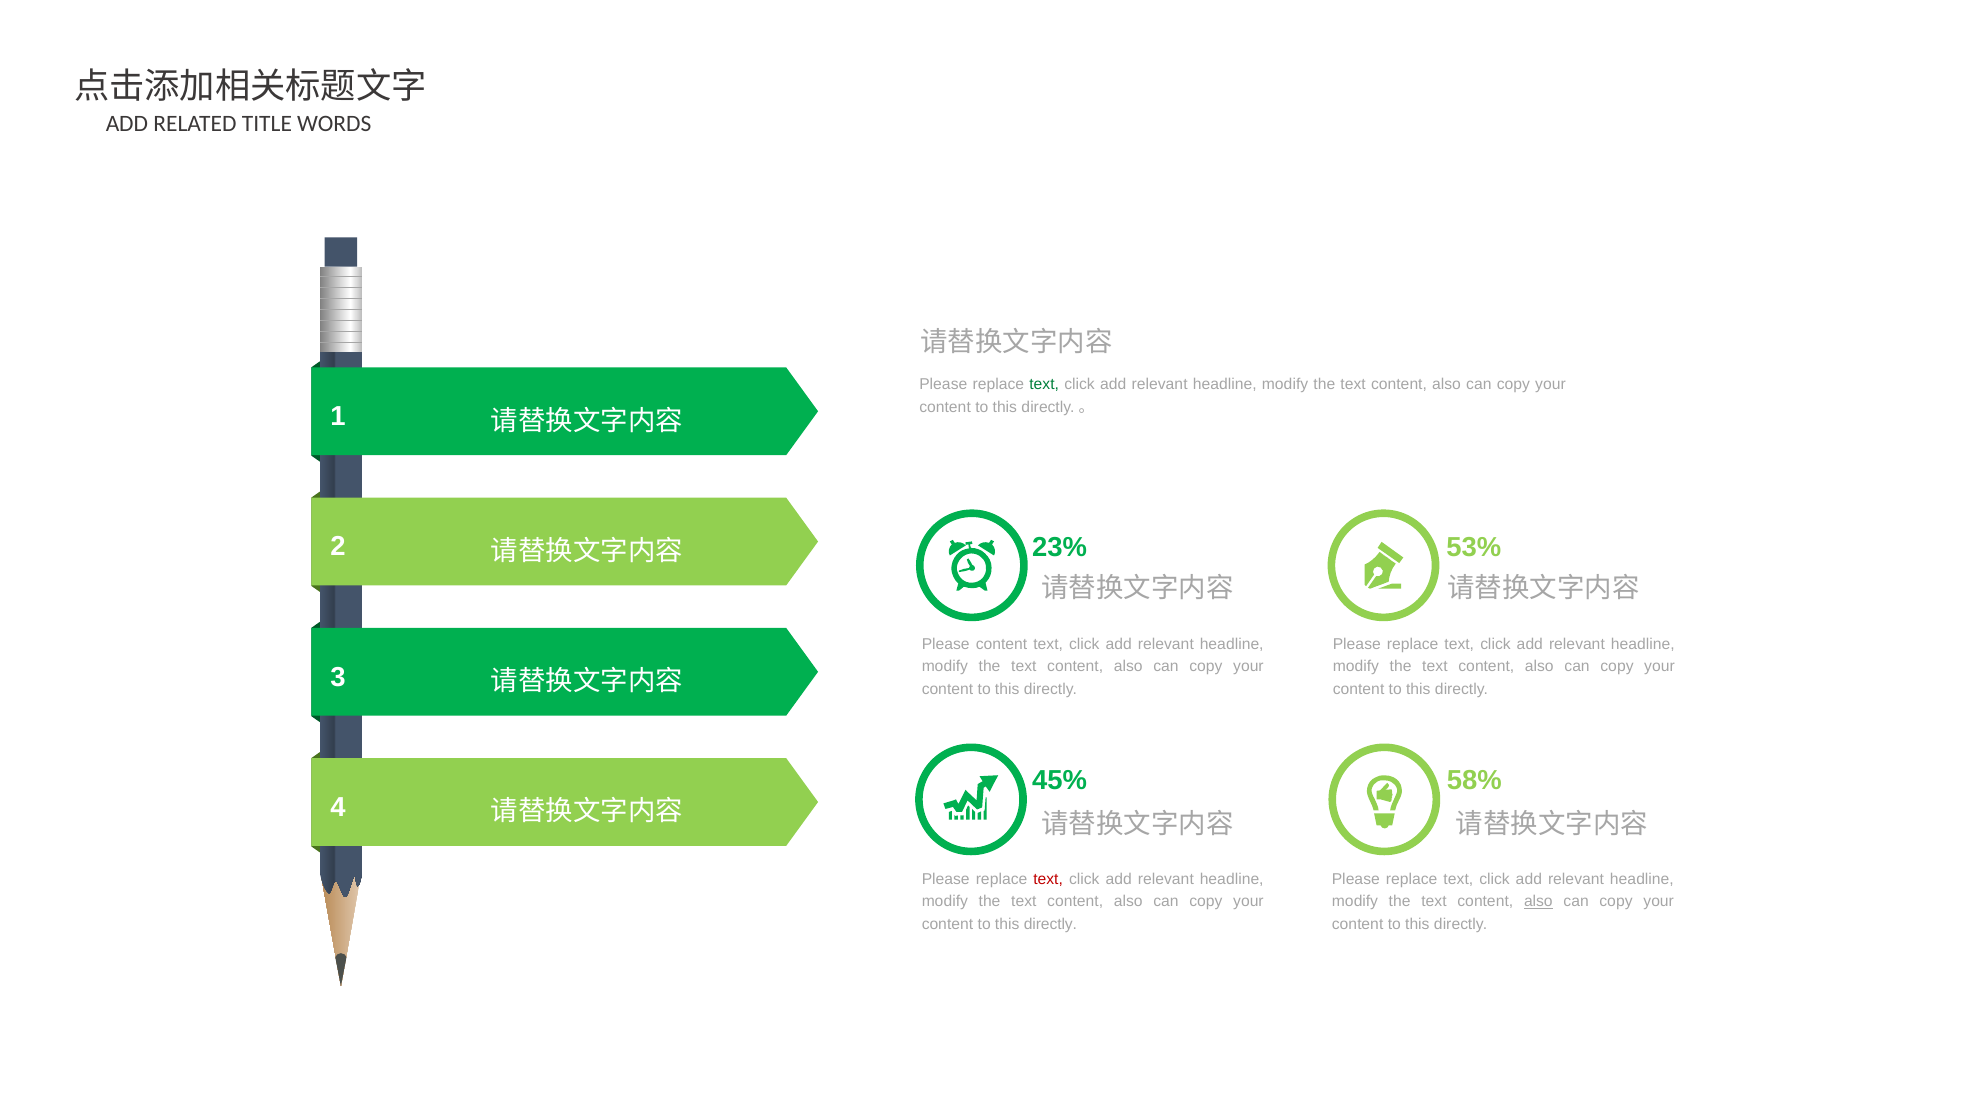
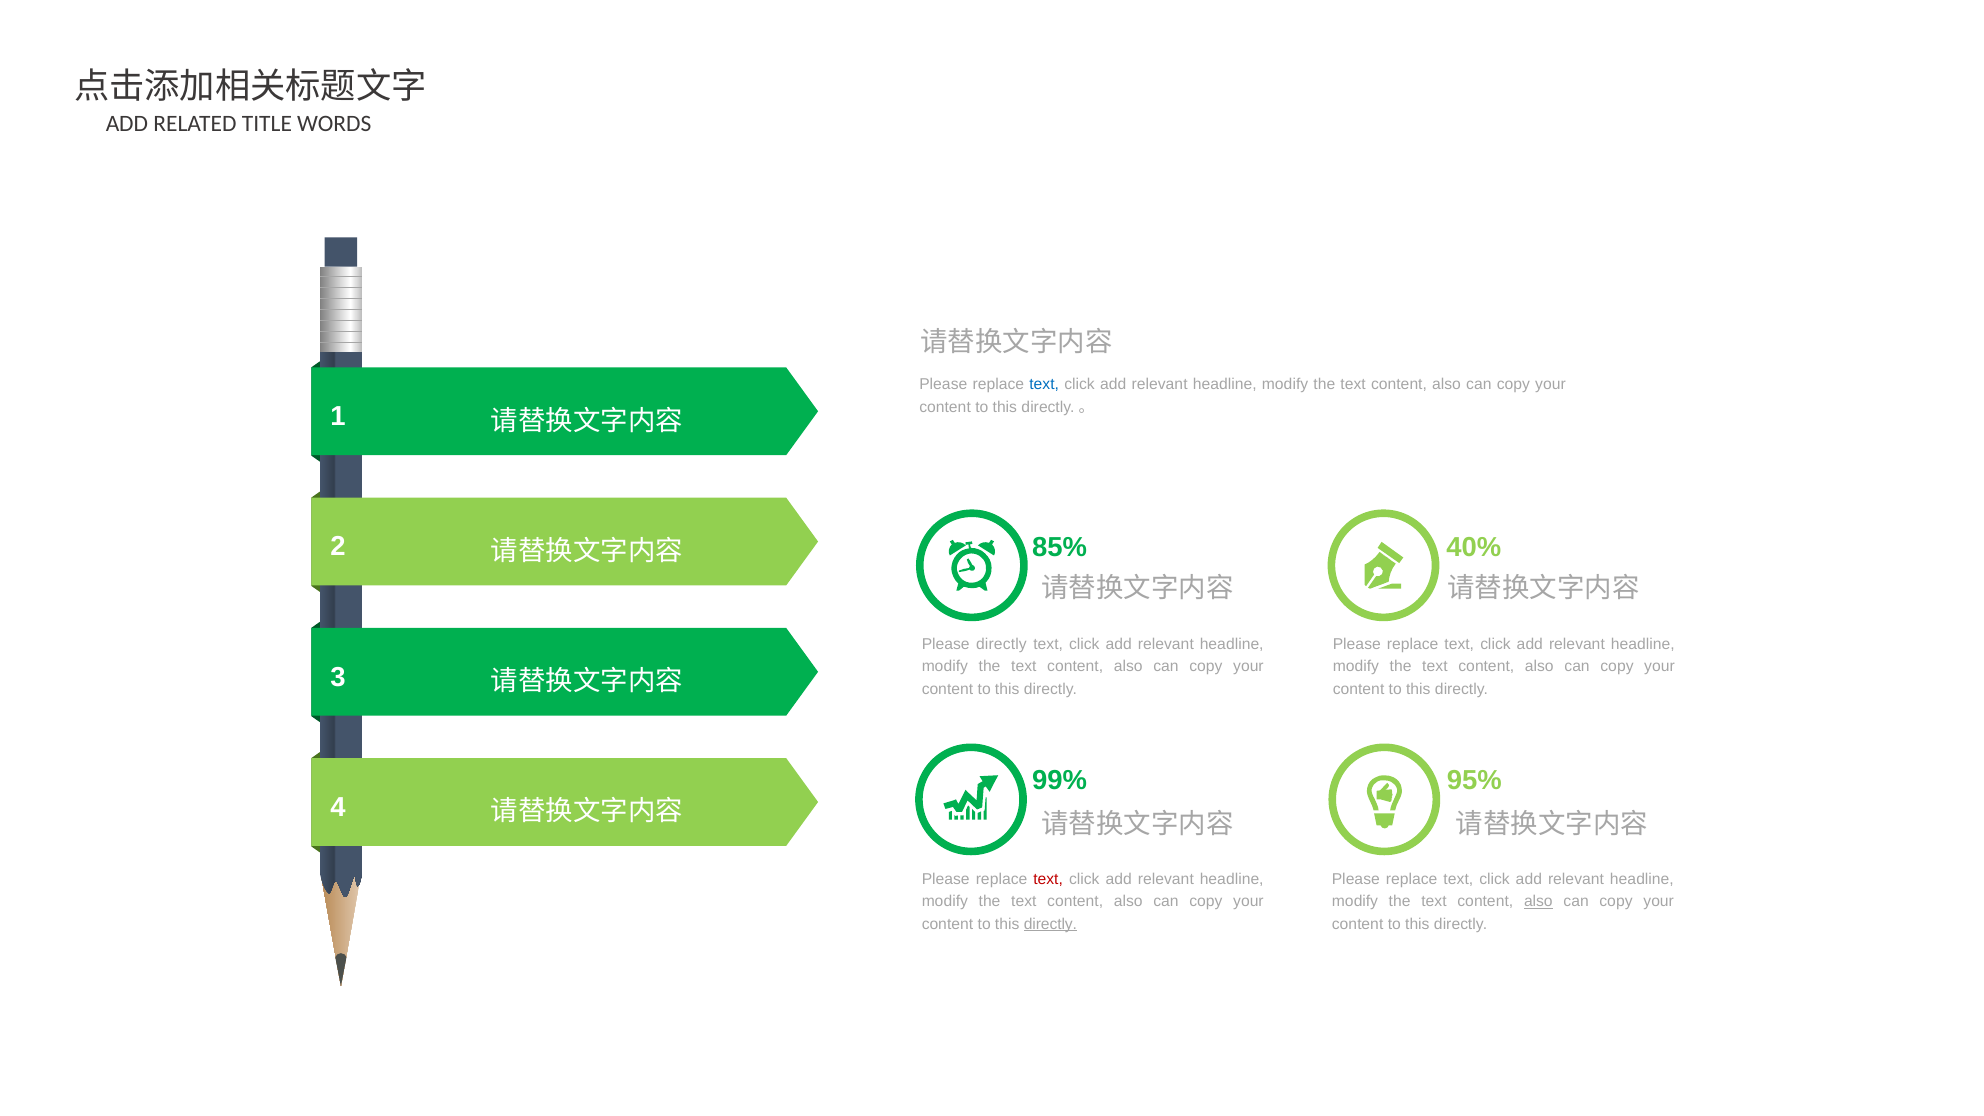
text at (1044, 384) colour: green -> blue
23%: 23% -> 85%
53%: 53% -> 40%
Please content: content -> directly
45%: 45% -> 99%
58%: 58% -> 95%
directly at (1050, 924) underline: none -> present
